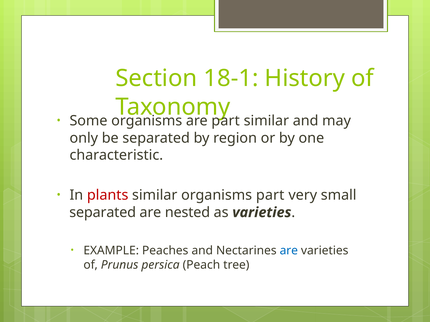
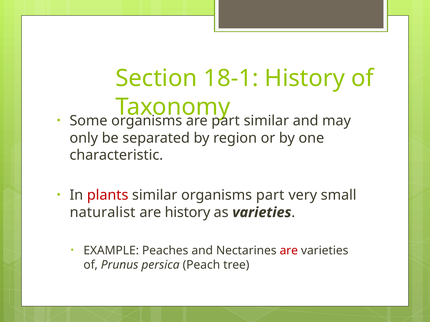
separated at (103, 213): separated -> naturalist
are nested: nested -> history
are at (289, 251) colour: blue -> red
